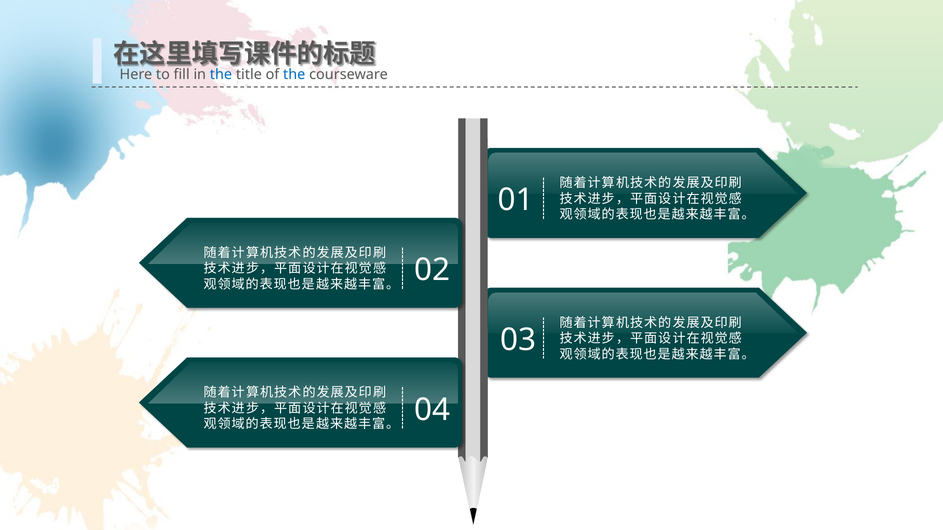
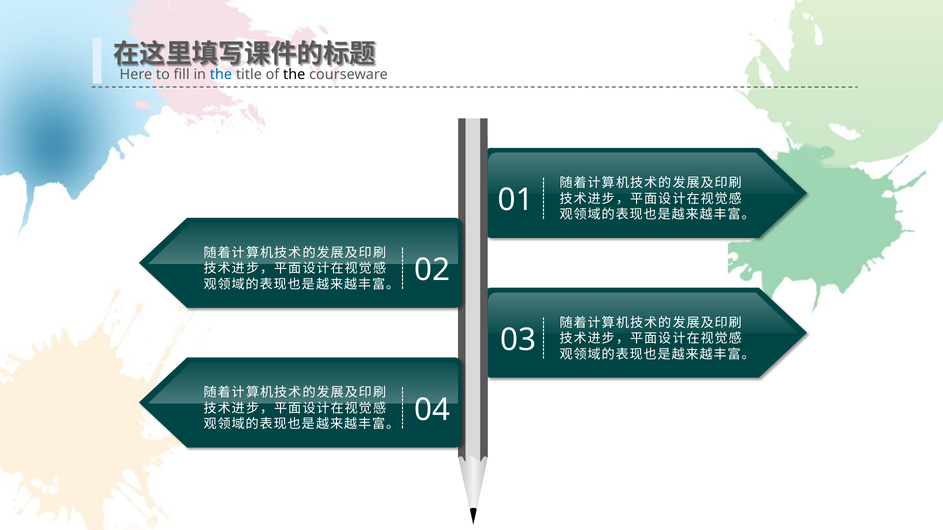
the at (294, 75) colour: blue -> black
